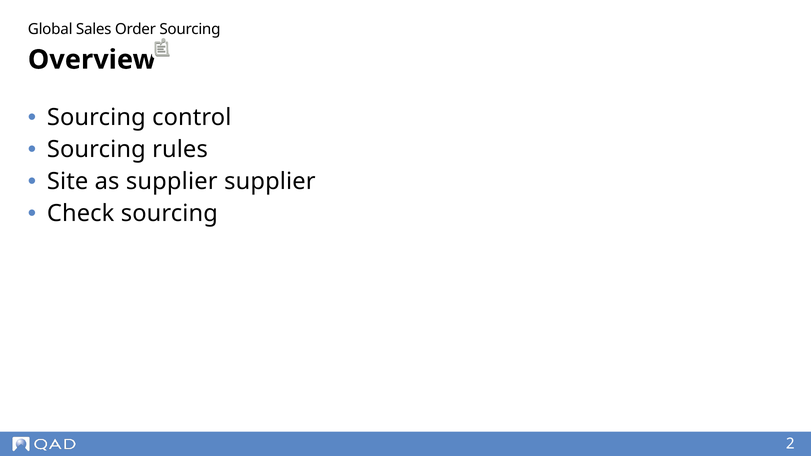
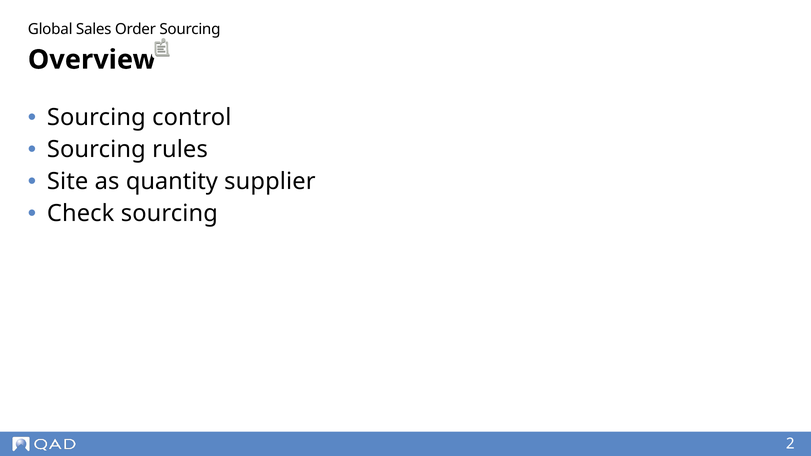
as supplier: supplier -> quantity
